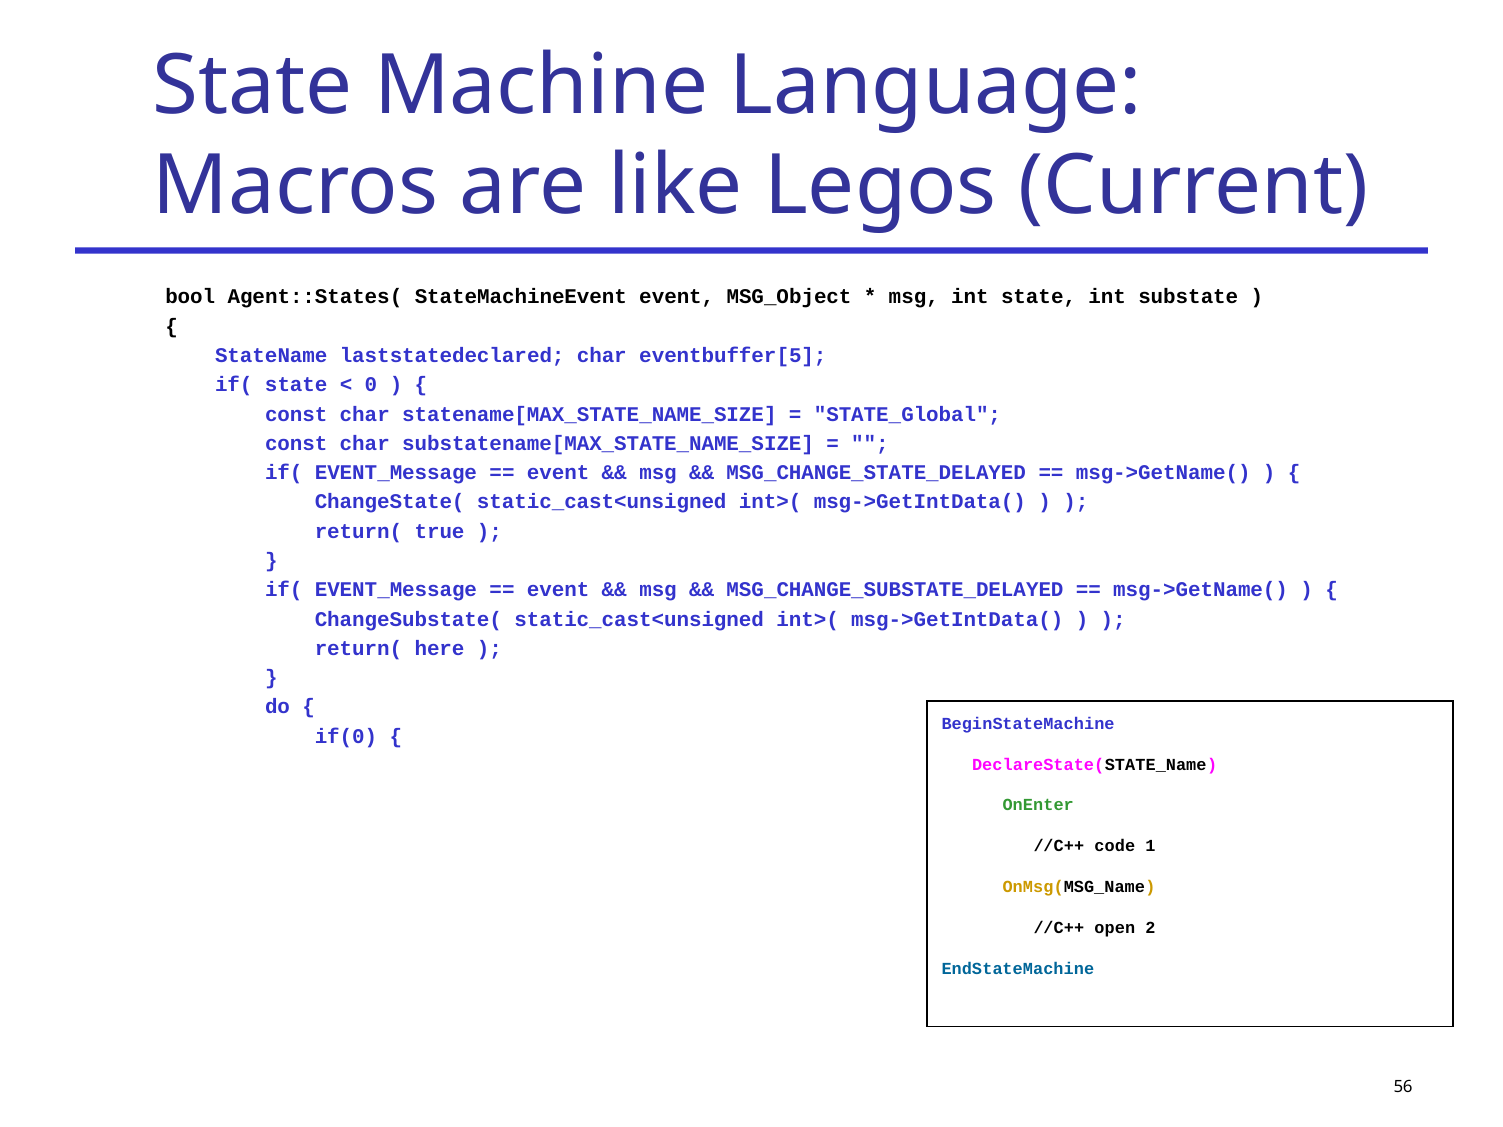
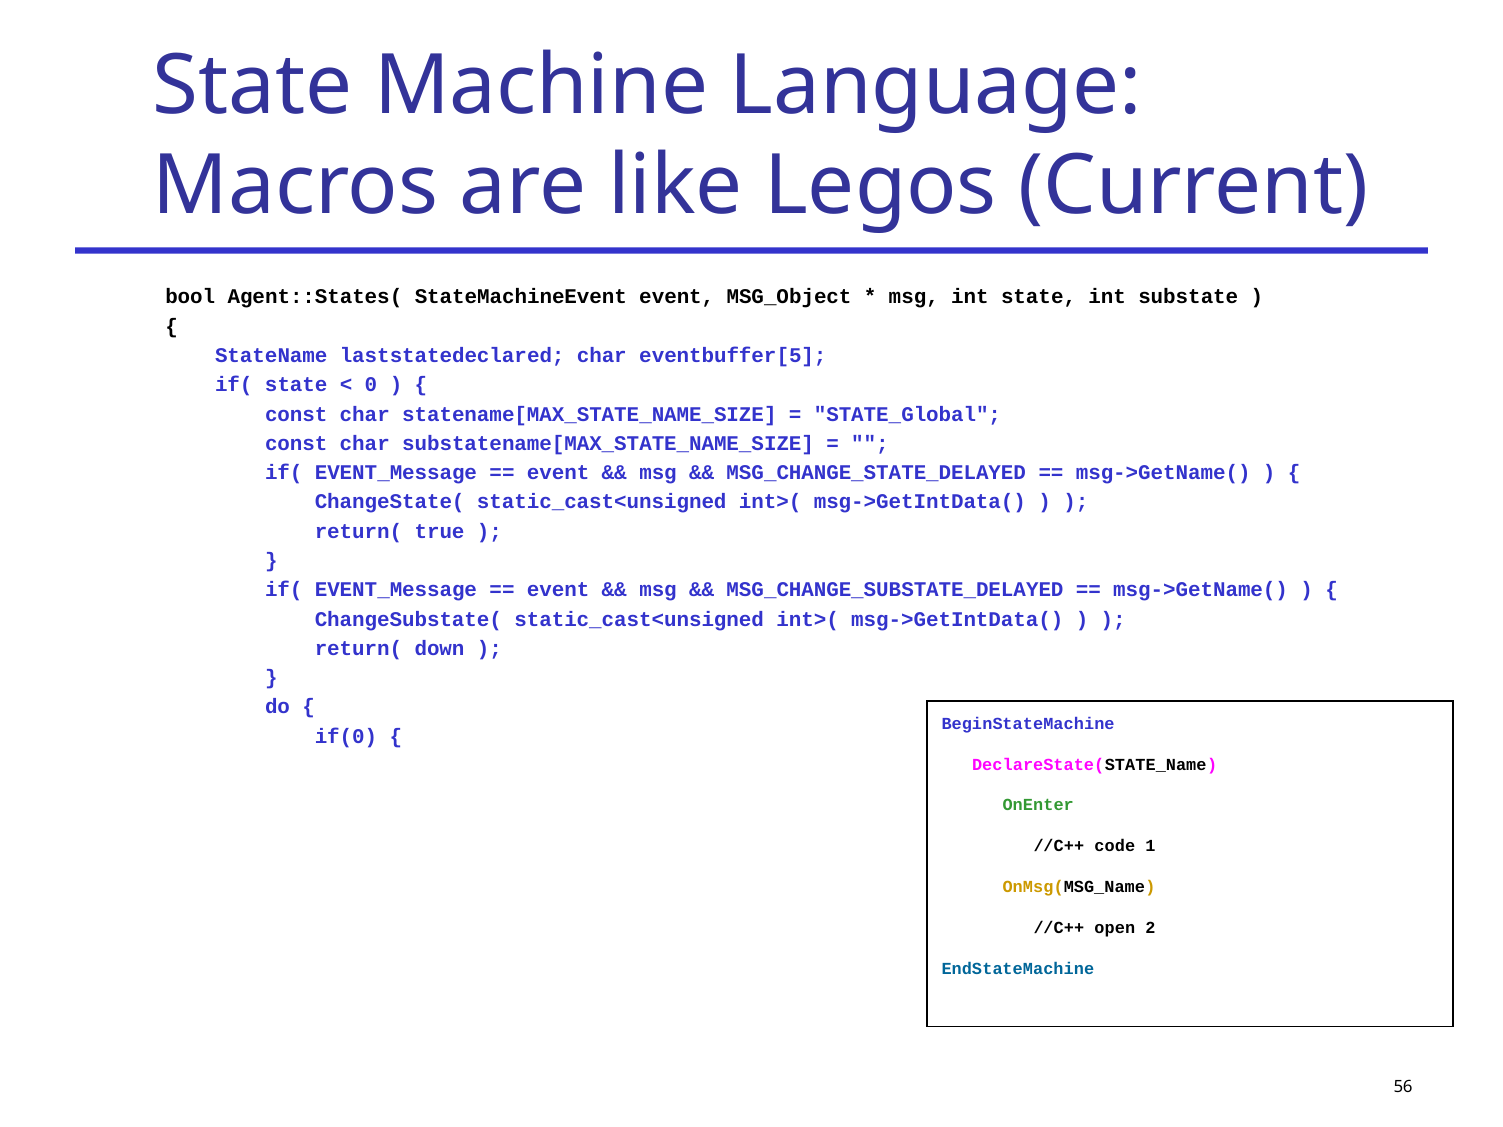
here: here -> down
